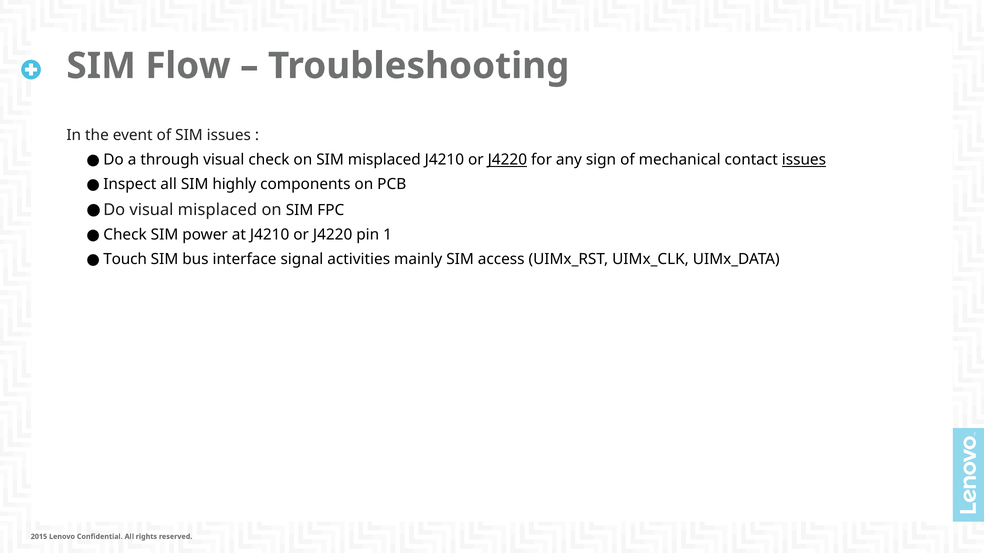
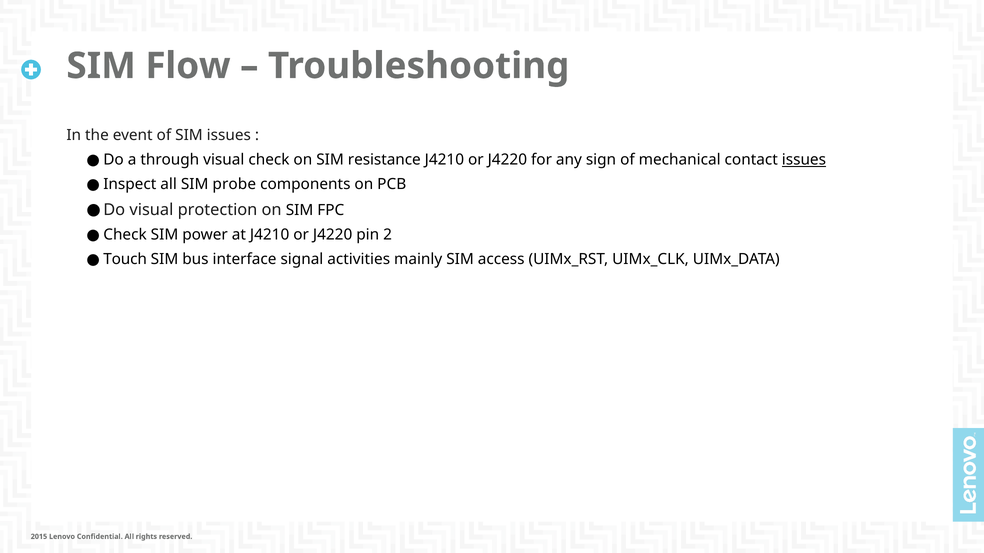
SIM misplaced: misplaced -> resistance
J4220 at (507, 160) underline: present -> none
highly: highly -> probe
visual misplaced: misplaced -> protection
1: 1 -> 2
